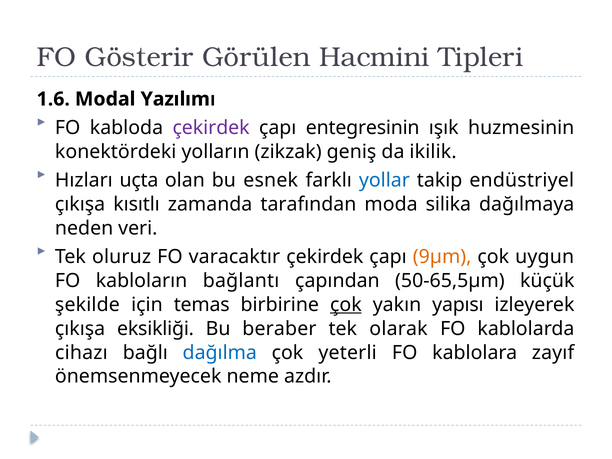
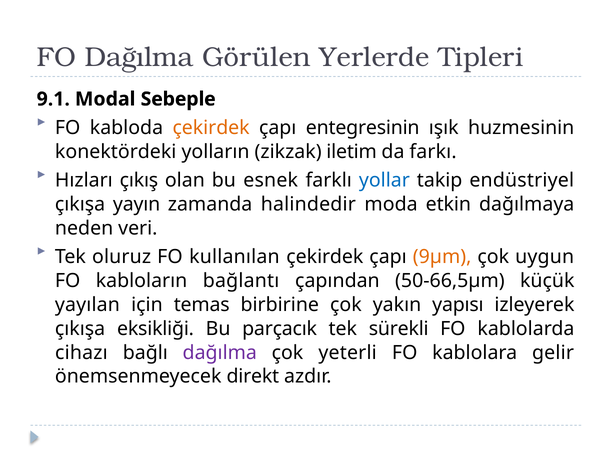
FO Gösterir: Gösterir -> Dağılma
Hacmini: Hacmini -> Yerlerde
1.6: 1.6 -> 9.1
Yazılımı: Yazılımı -> Sebeple
çekirdek at (211, 128) colour: purple -> orange
geniş: geniş -> iletim
ikilik: ikilik -> farkı
uçta: uçta -> çıkış
kısıtlı: kısıtlı -> yayın
tarafından: tarafından -> halindedir
silika: silika -> etkin
varacaktır: varacaktır -> kullanılan
50-65,5µm: 50-65,5µm -> 50-66,5µm
şekilde: şekilde -> yayılan
çok at (346, 305) underline: present -> none
beraber: beraber -> parçacık
olarak: olarak -> sürekli
dağılma at (220, 353) colour: blue -> purple
zayıf: zayıf -> gelir
neme: neme -> direkt
